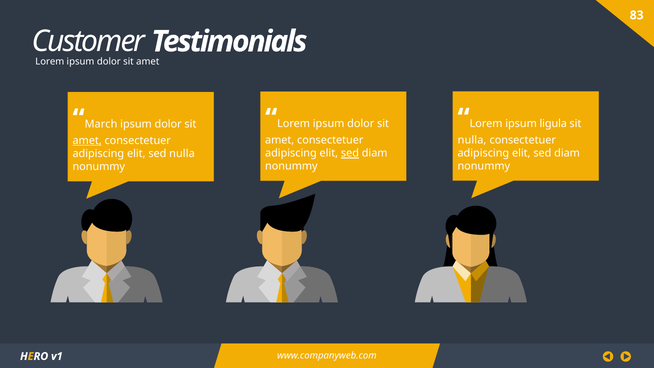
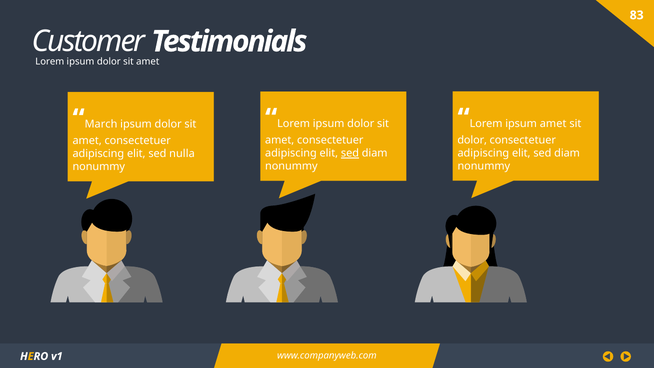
ipsum ligula: ligula -> amet
nulla at (472, 140): nulla -> dolor
amet at (87, 141) underline: present -> none
